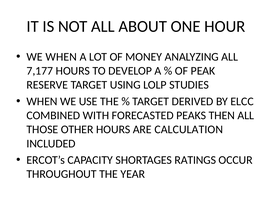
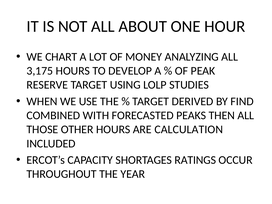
WE WHEN: WHEN -> CHART
7,177: 7,177 -> 3,175
ELCC: ELCC -> FIND
